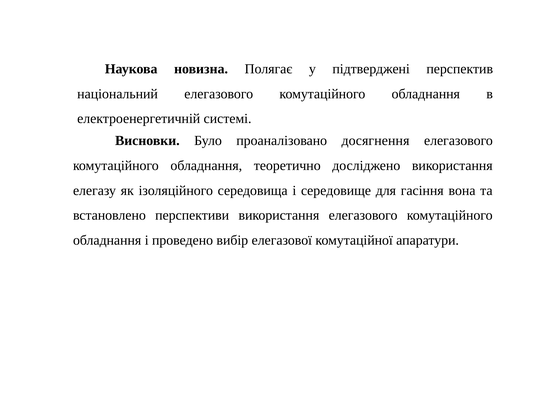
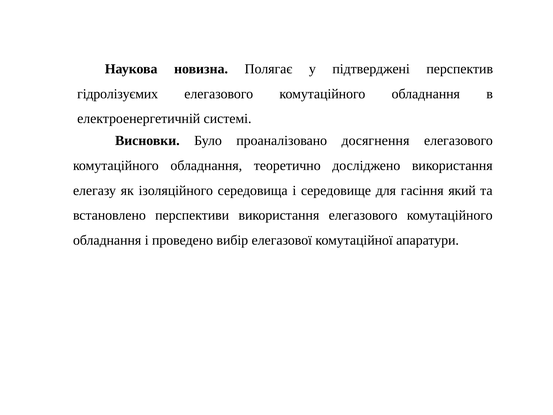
національний: національний -> гідролізуємих
вона: вона -> який
